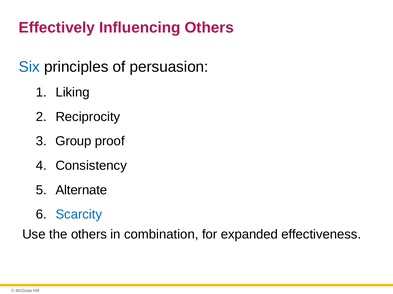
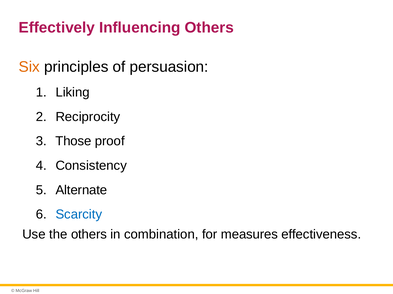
Six colour: blue -> orange
Group: Group -> Those
expanded: expanded -> measures
